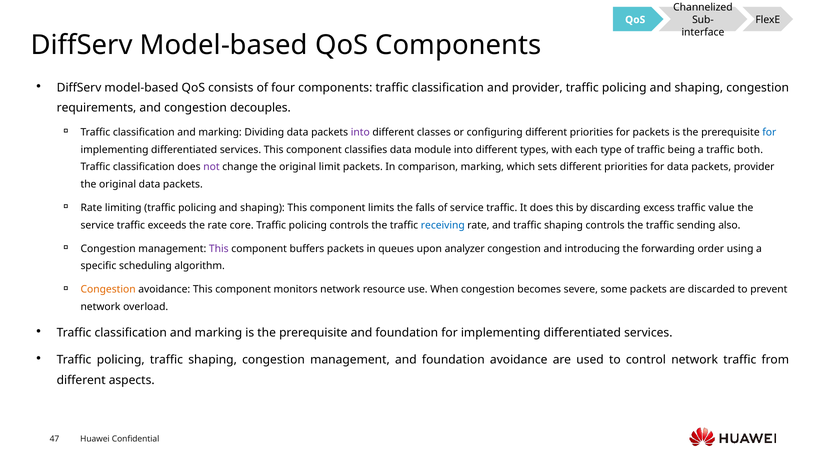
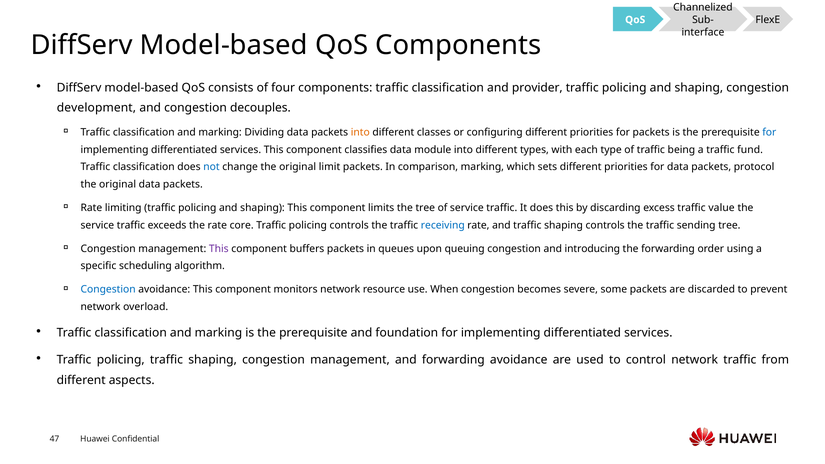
requirements: requirements -> development
into at (360, 132) colour: purple -> orange
both: both -> fund
not colour: purple -> blue
packets provider: provider -> protocol
the falls: falls -> tree
sending also: also -> tree
analyzer: analyzer -> queuing
Congestion at (108, 290) colour: orange -> blue
management and foundation: foundation -> forwarding
